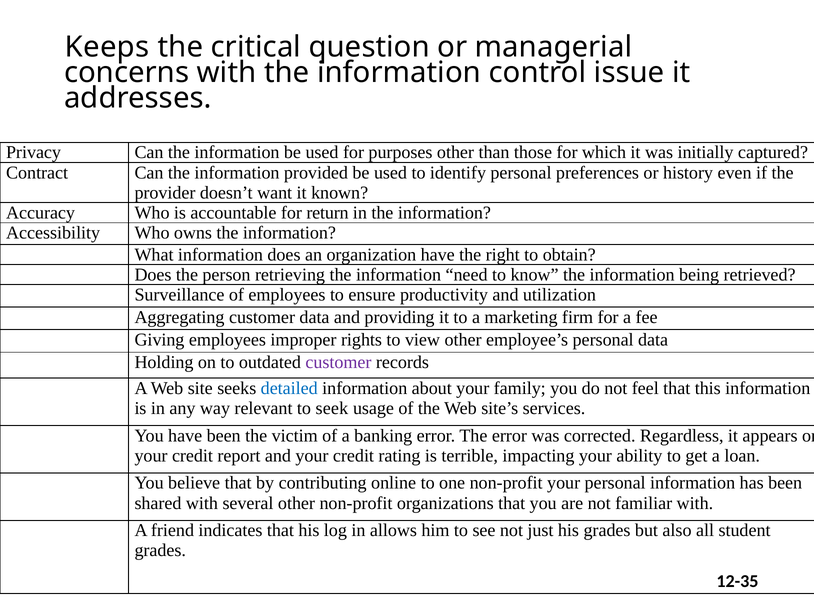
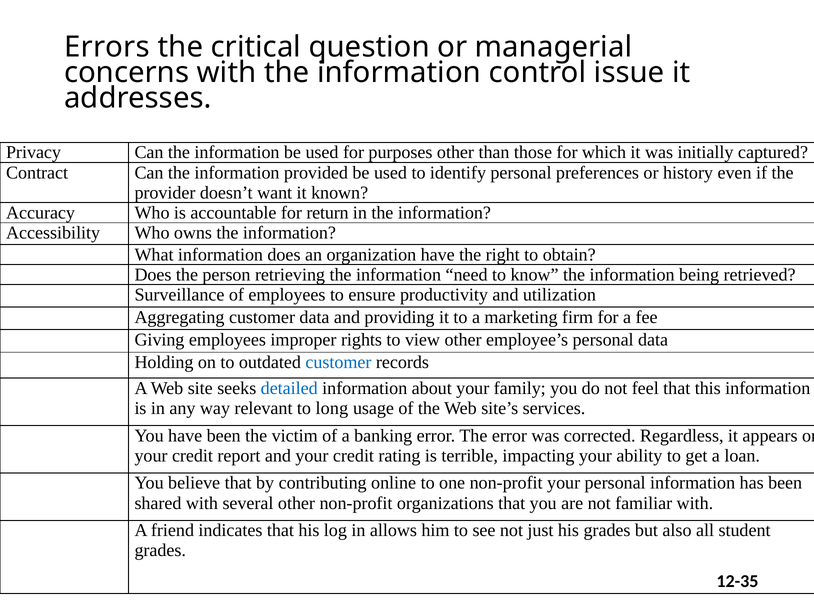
Keeps: Keeps -> Errors
customer at (338, 363) colour: purple -> blue
seek: seek -> long
